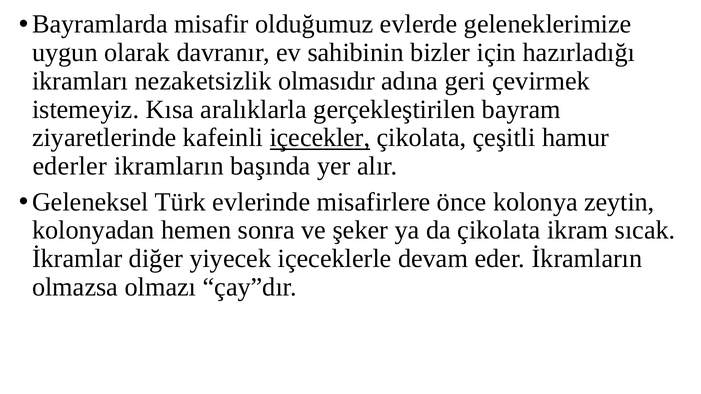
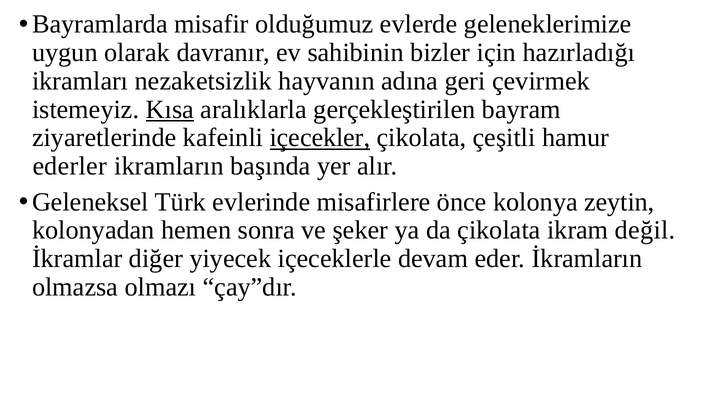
olmasıdır: olmasıdır -> hayvanın
Kısa underline: none -> present
sıcak: sıcak -> değil
